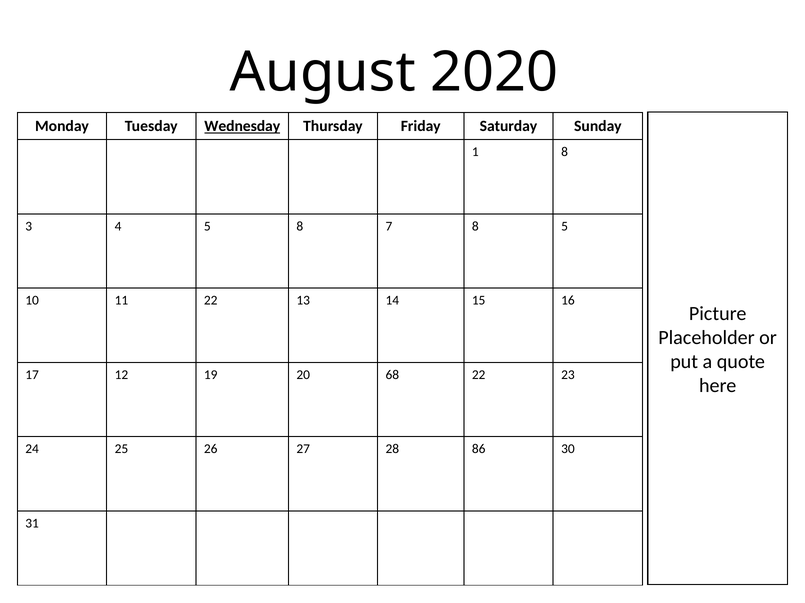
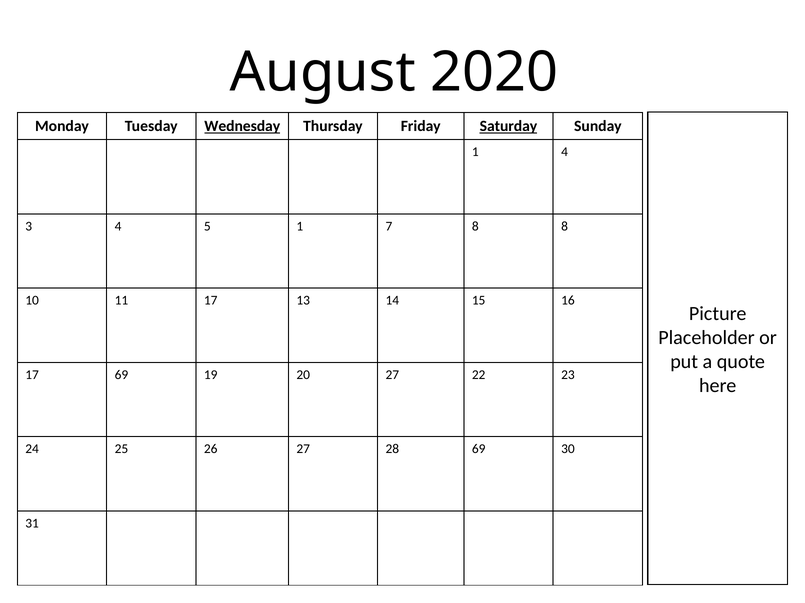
Saturday underline: none -> present
1 8: 8 -> 4
5 8: 8 -> 1
8 5: 5 -> 8
11 22: 22 -> 17
17 12: 12 -> 69
20 68: 68 -> 27
28 86: 86 -> 69
